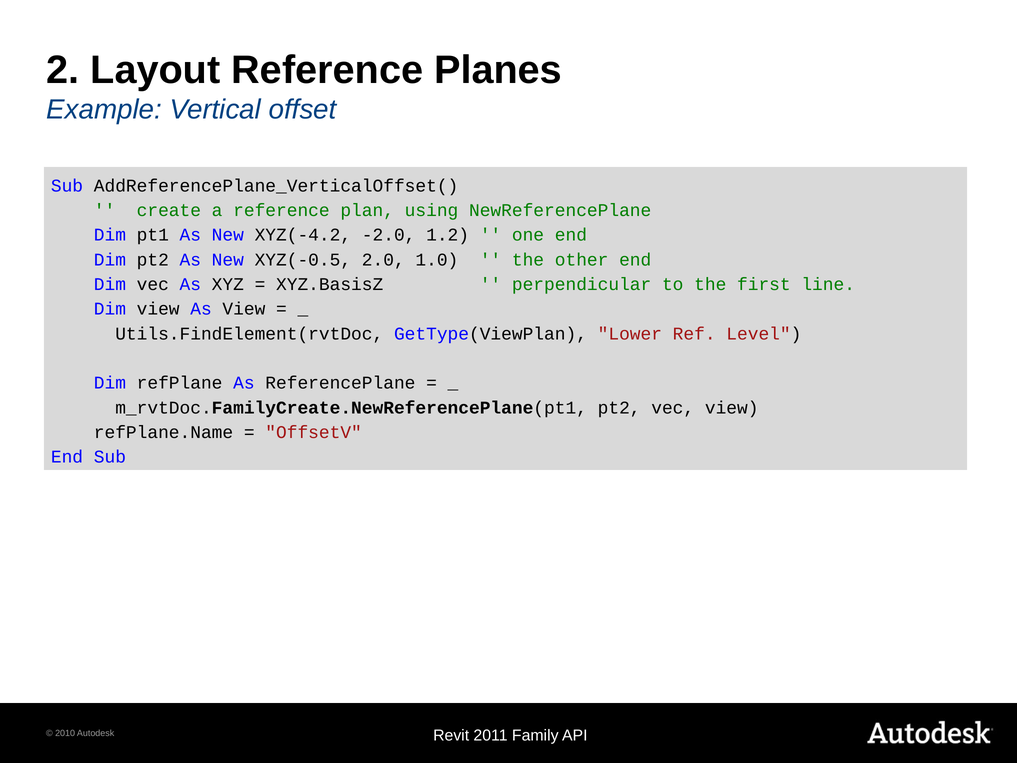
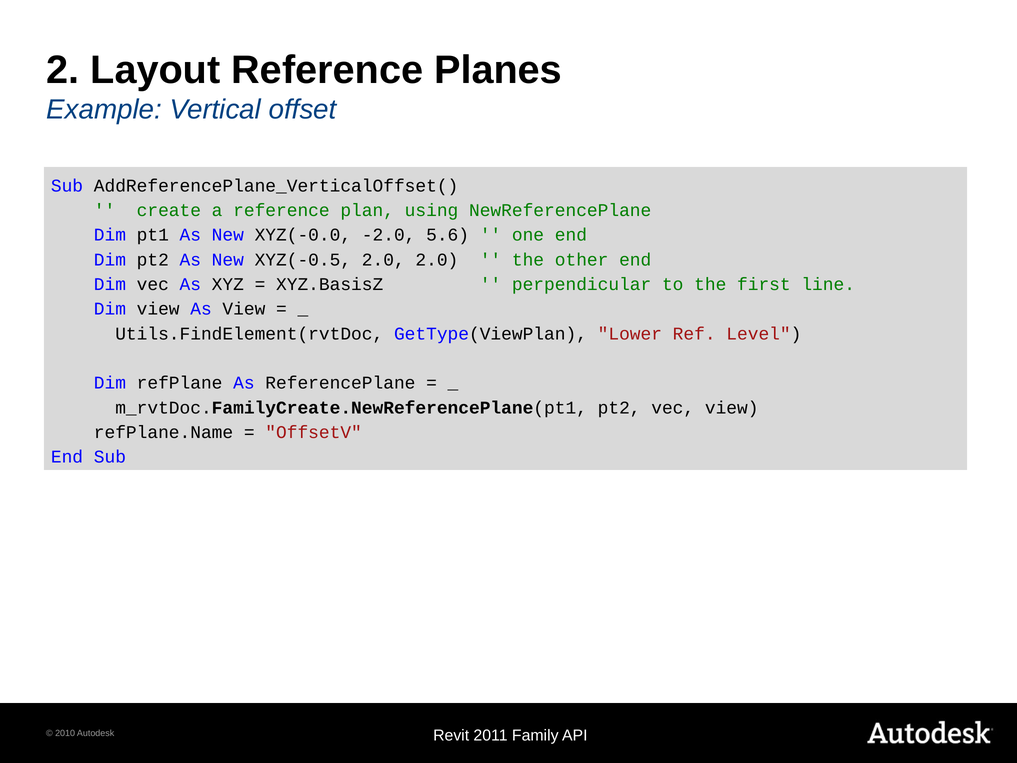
XYZ(-4.2: XYZ(-4.2 -> XYZ(-0.0
1.2: 1.2 -> 5.6
2.0 1.0: 1.0 -> 2.0
